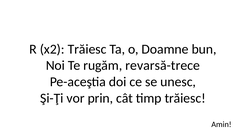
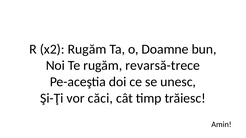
x2 Trăiesc: Trăiesc -> Rugăm
prin: prin -> căci
